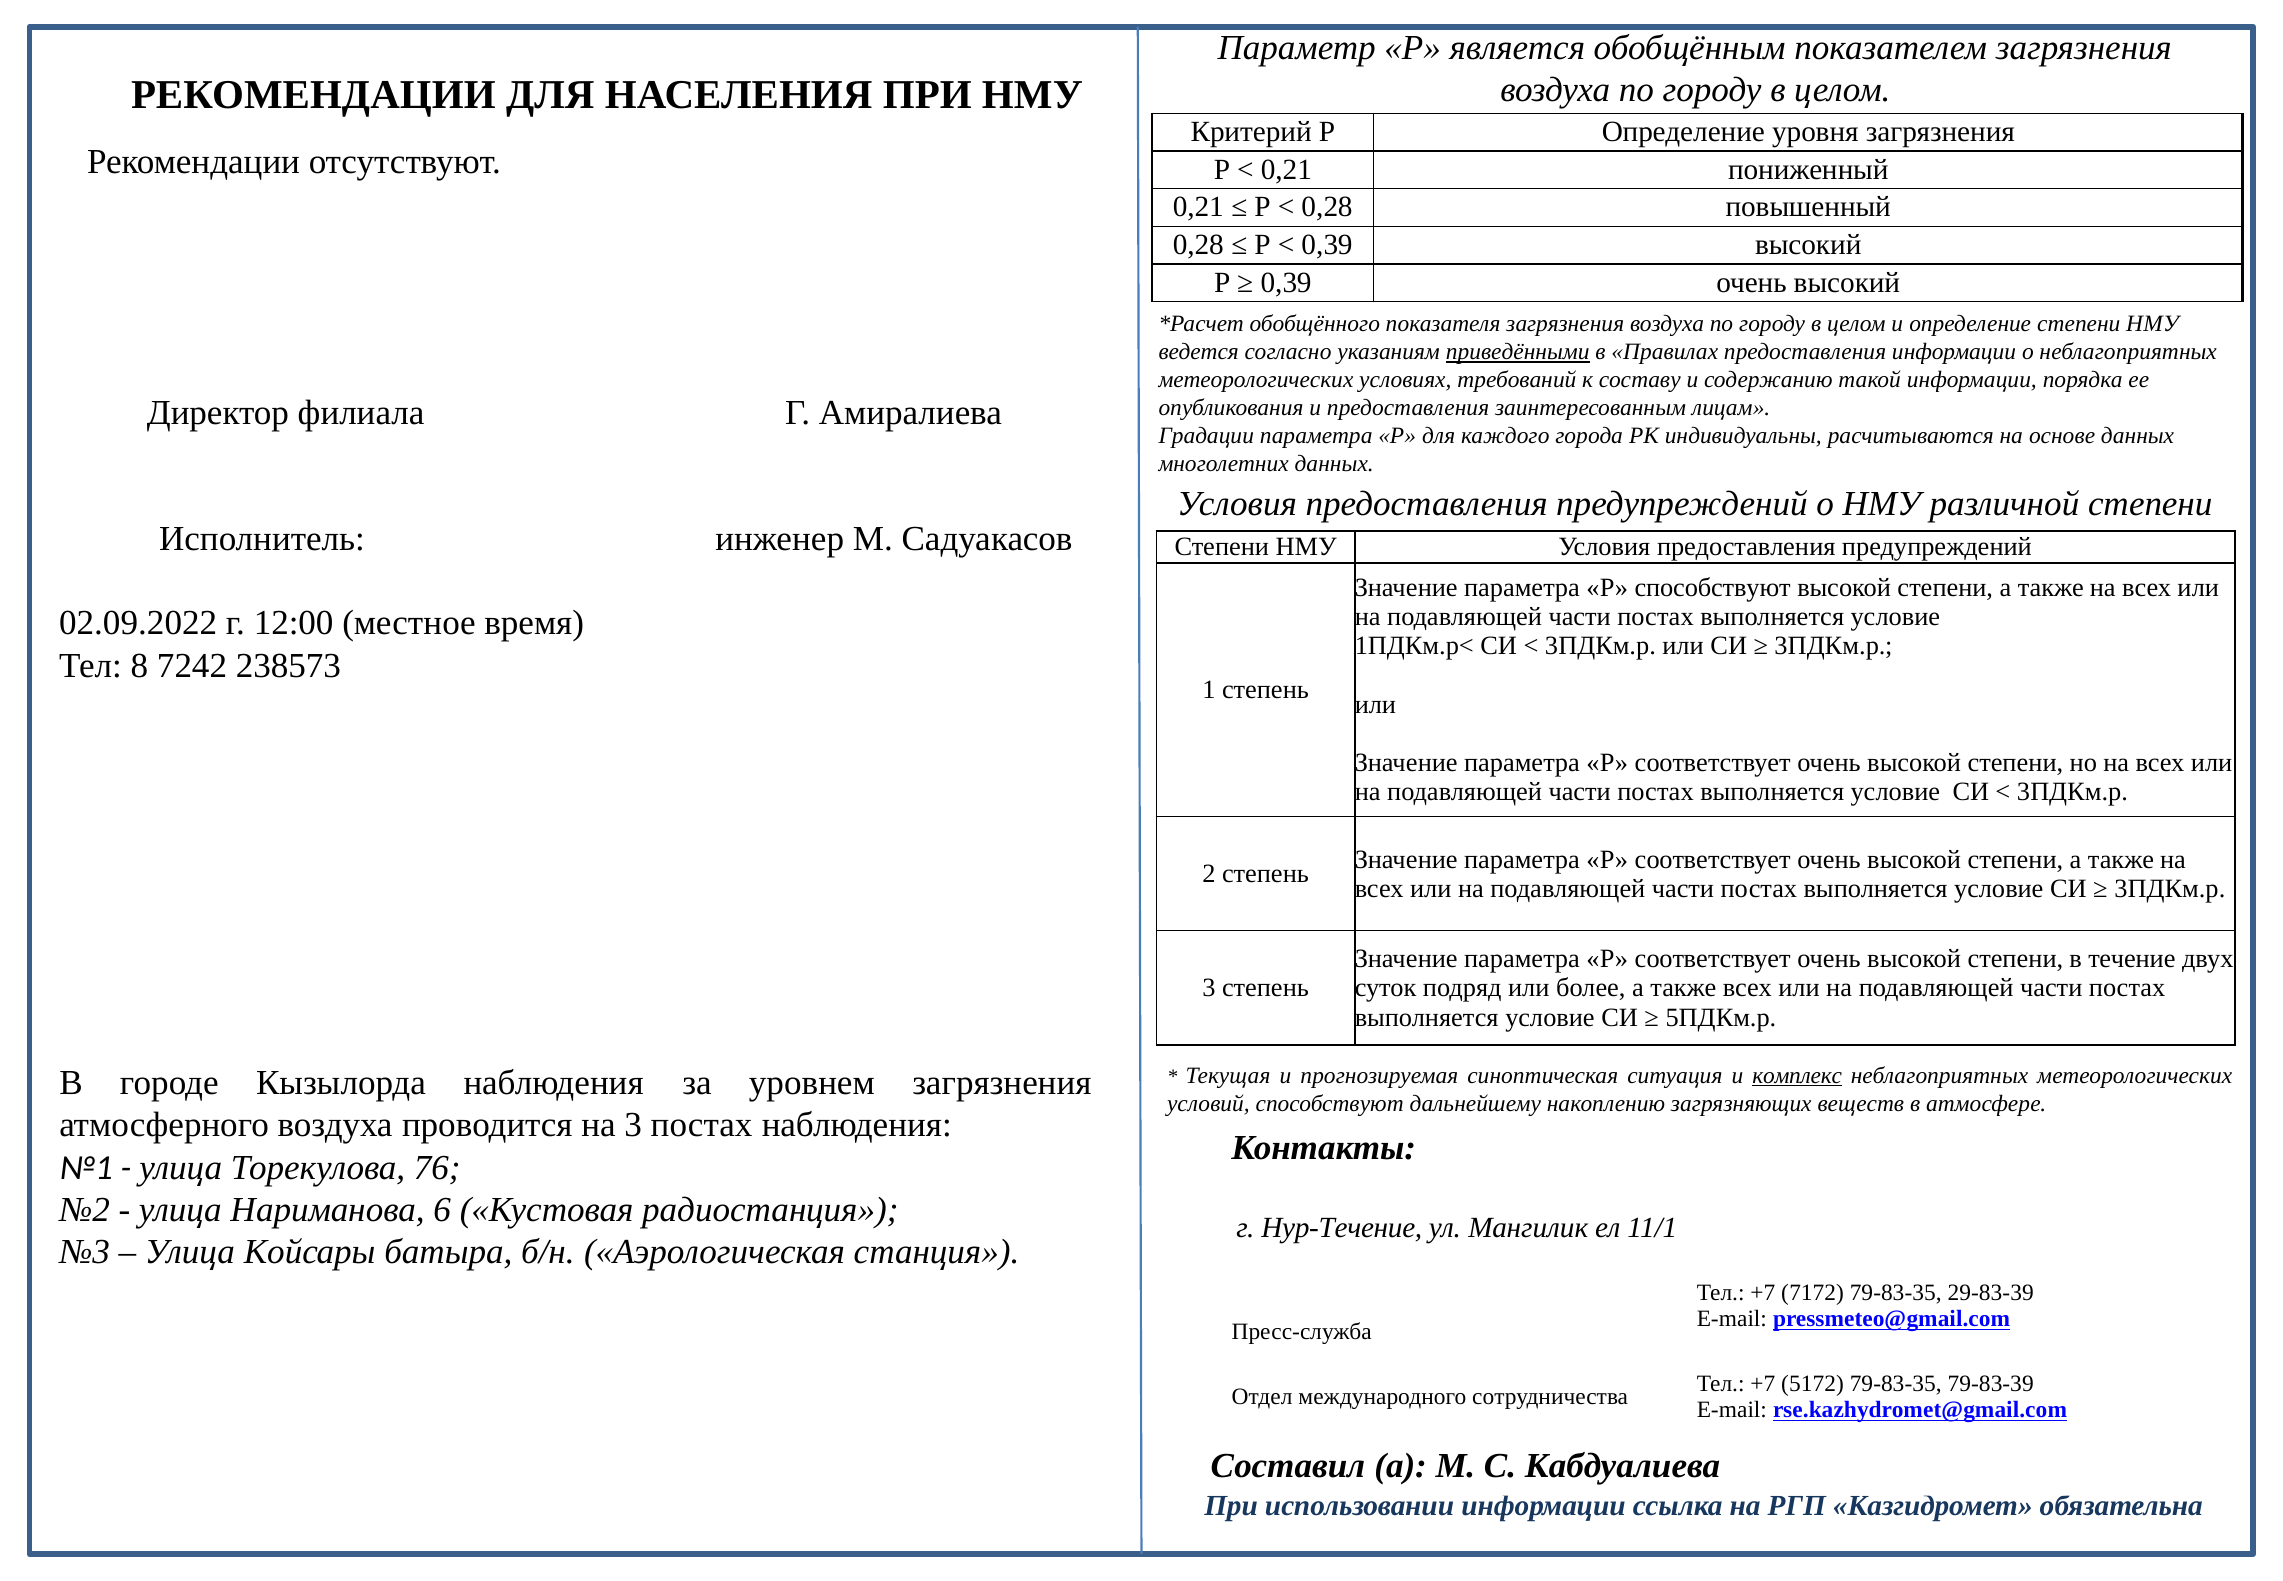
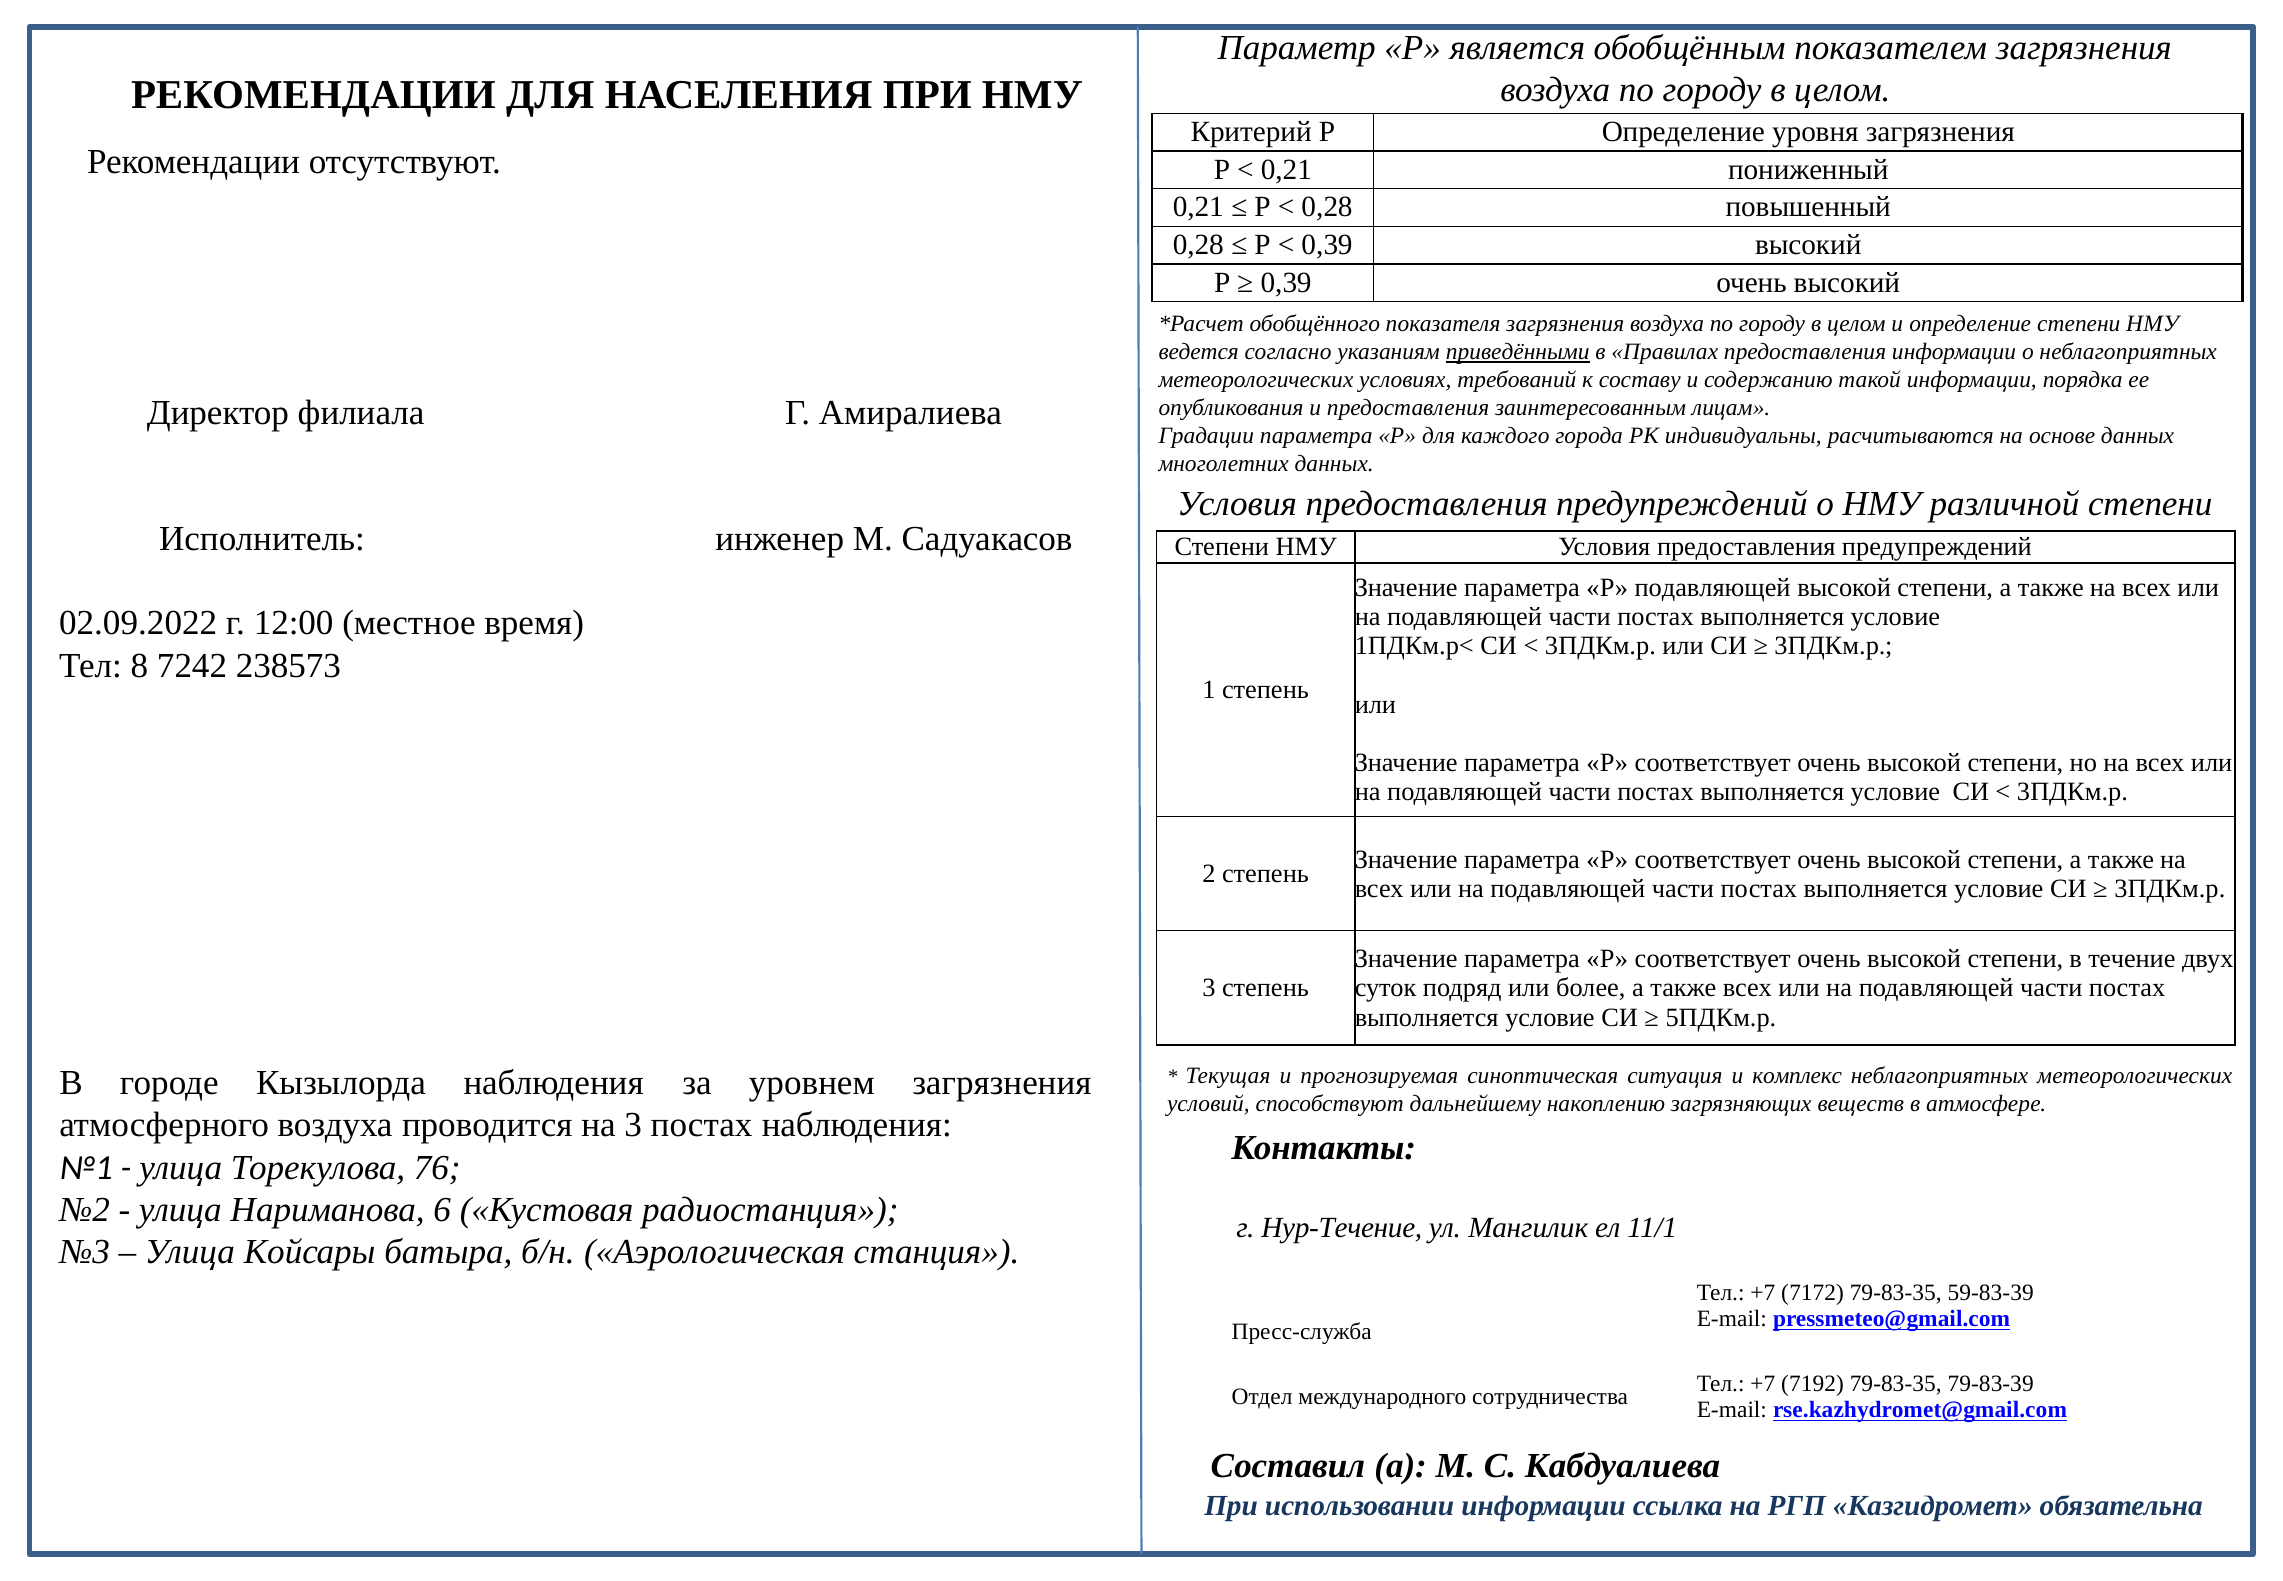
Р способствуют: способствуют -> подавляющей
комплекс underline: present -> none
29-83-39: 29-83-39 -> 59-83-39
5172: 5172 -> 7192
